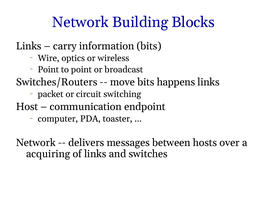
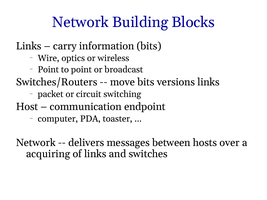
happens: happens -> versions
